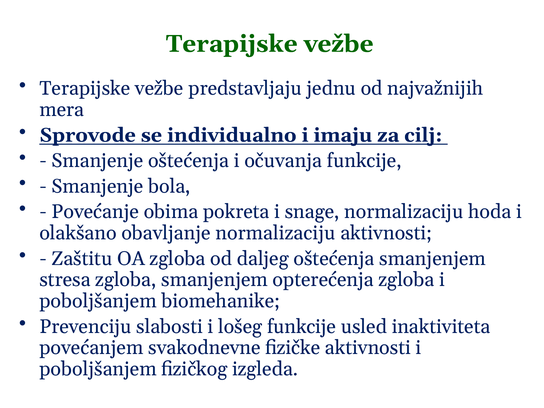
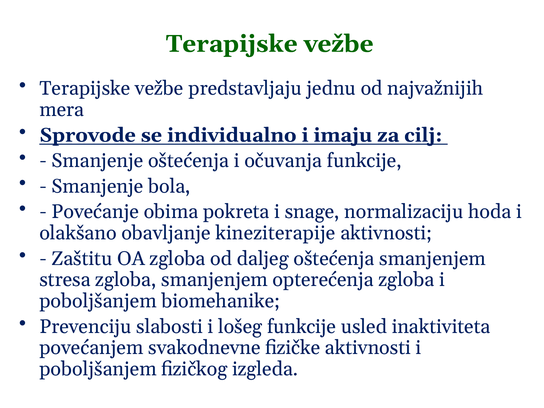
obavljanje normalizaciju: normalizaciju -> kineziterapije
